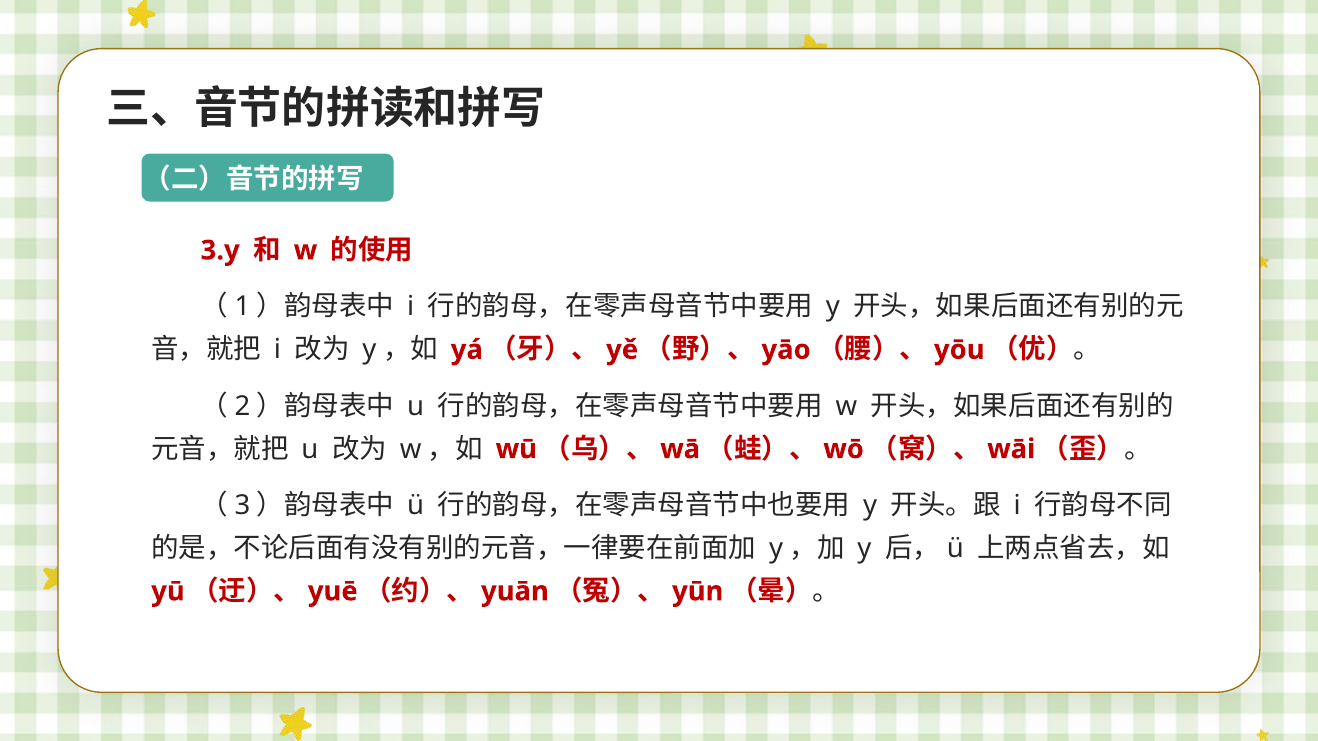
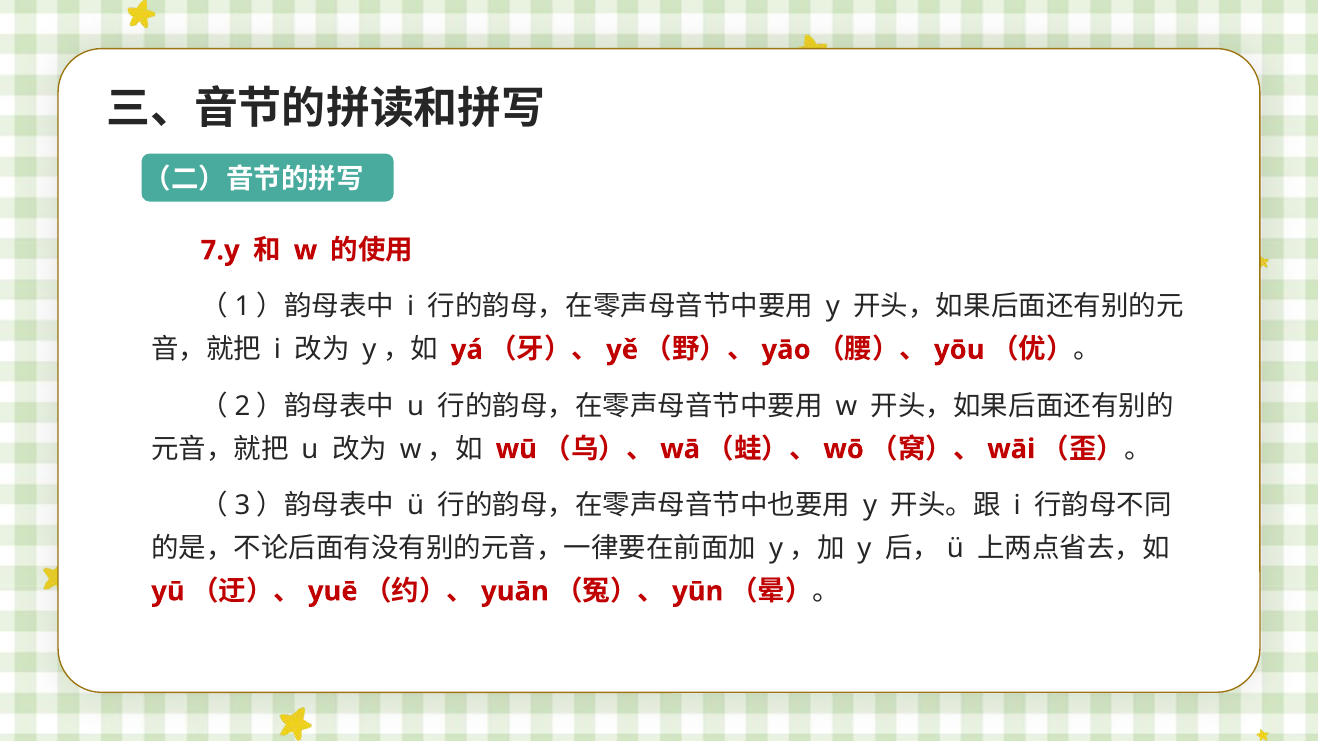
3.y: 3.y -> 7.y
